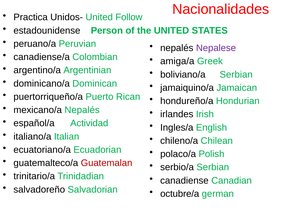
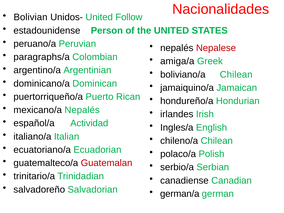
Practica: Practica -> Bolivian
Nepalese colour: purple -> red
canadiense/a: canadiense/a -> paragraphs/a
boliviano/a Serbian: Serbian -> Chilean
octubre/a: octubre/a -> german/a
